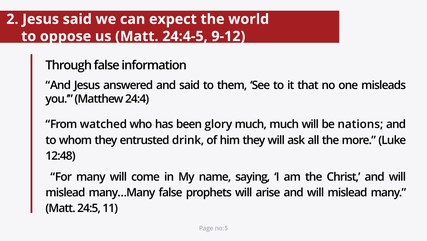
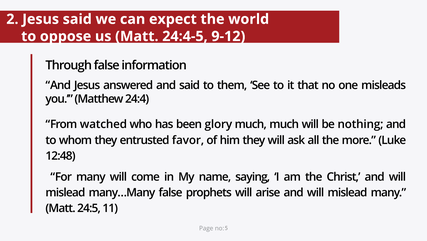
nations: nations -> nothing
drink: drink -> favor
